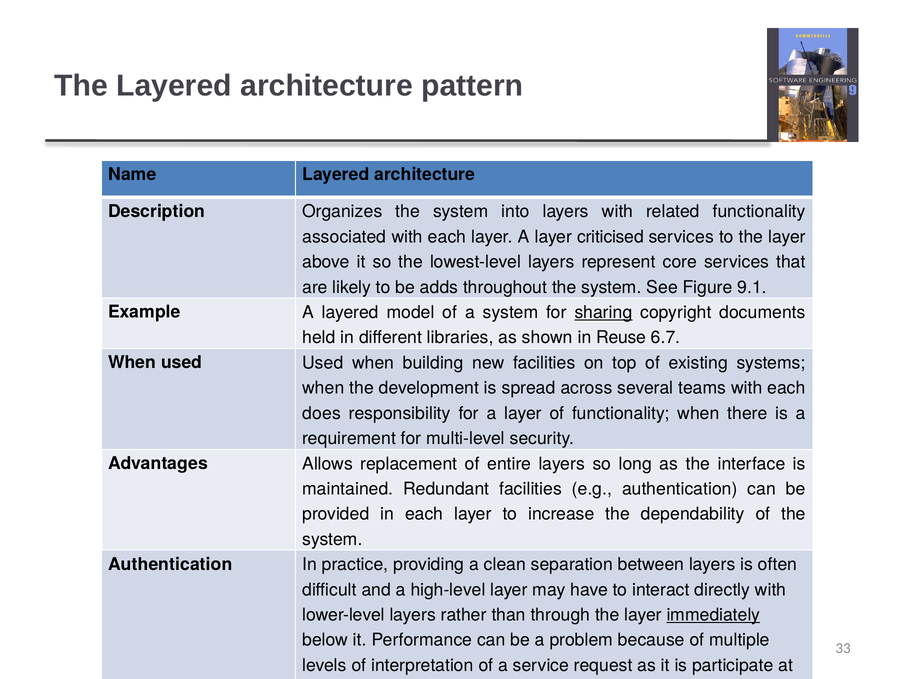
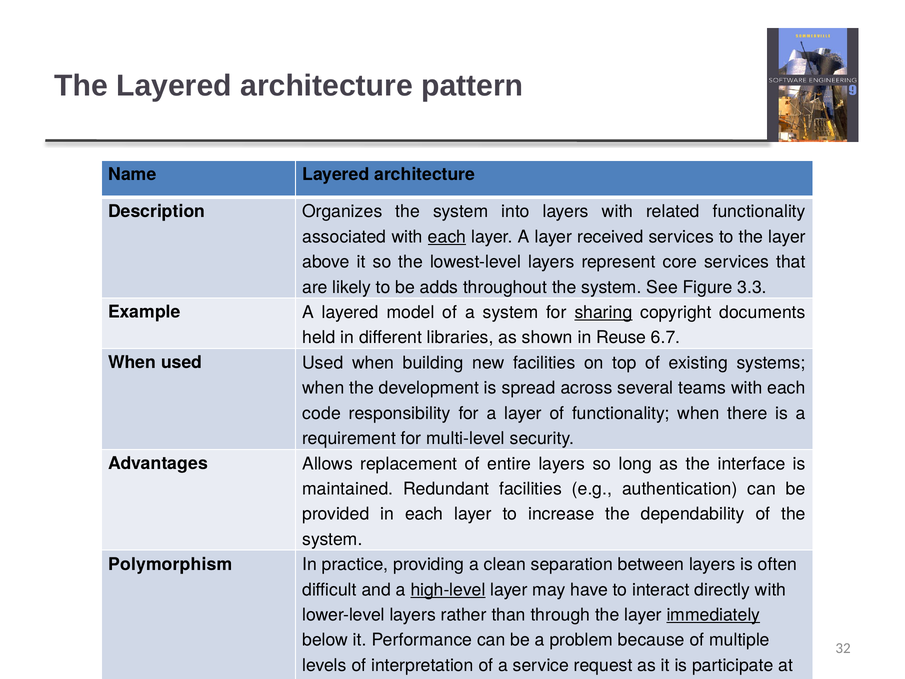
each at (447, 237) underline: none -> present
criticised: criticised -> received
9.1: 9.1 -> 3.3
does: does -> code
Authentication at (170, 564): Authentication -> Polymorphism
high-level underline: none -> present
33: 33 -> 32
